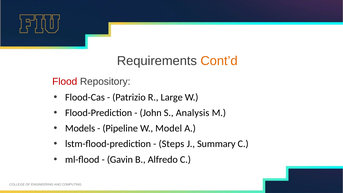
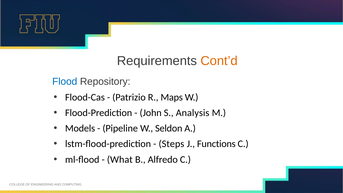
Flood colour: red -> blue
Large: Large -> Maps
Model: Model -> Seldon
Summary: Summary -> Functions
Gavin: Gavin -> What
